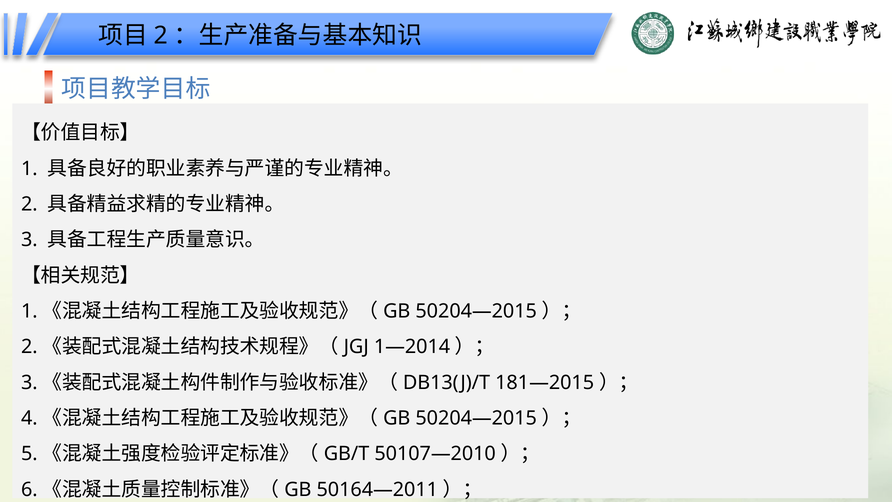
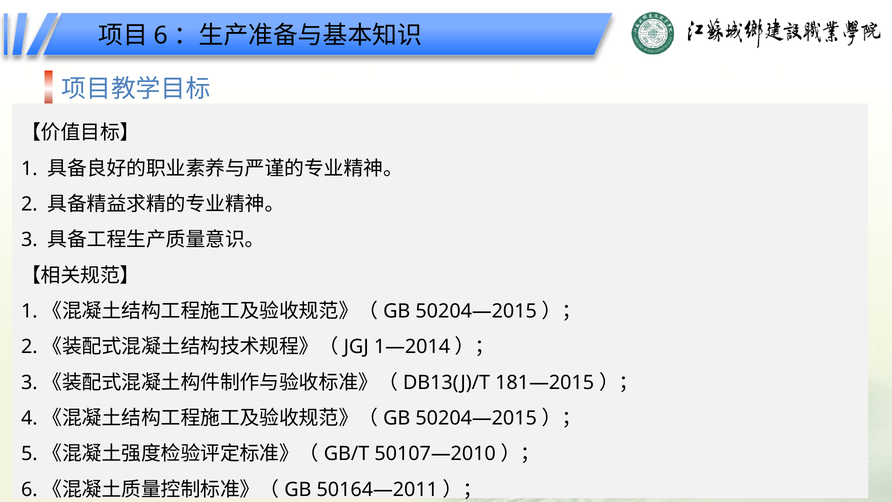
2 at (161, 36): 2 -> 6
